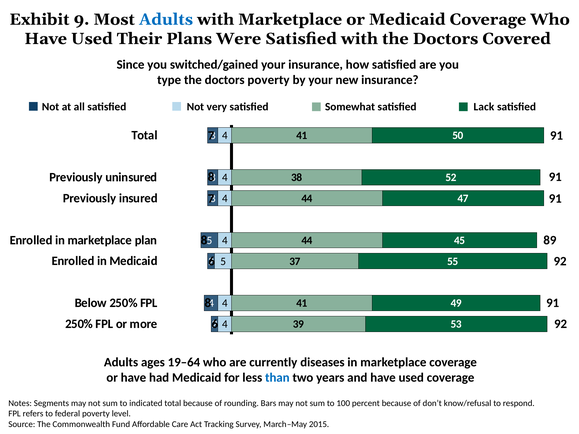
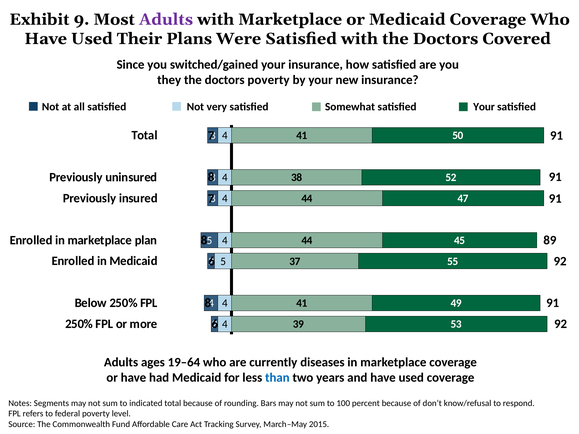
Adults at (166, 19) colour: blue -> purple
type: type -> they
satisfied Lack: Lack -> Your
